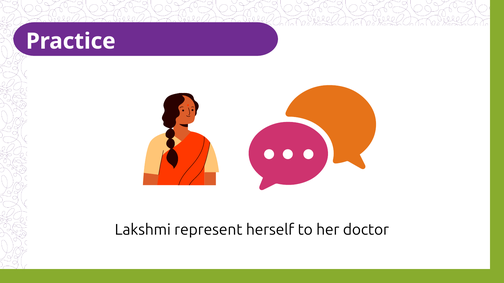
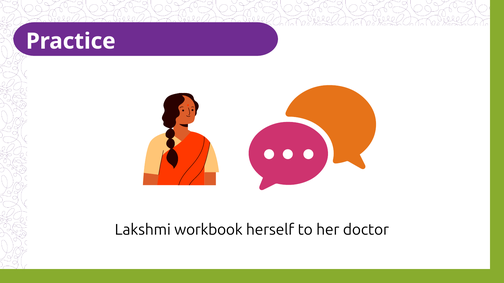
represent: represent -> workbook
